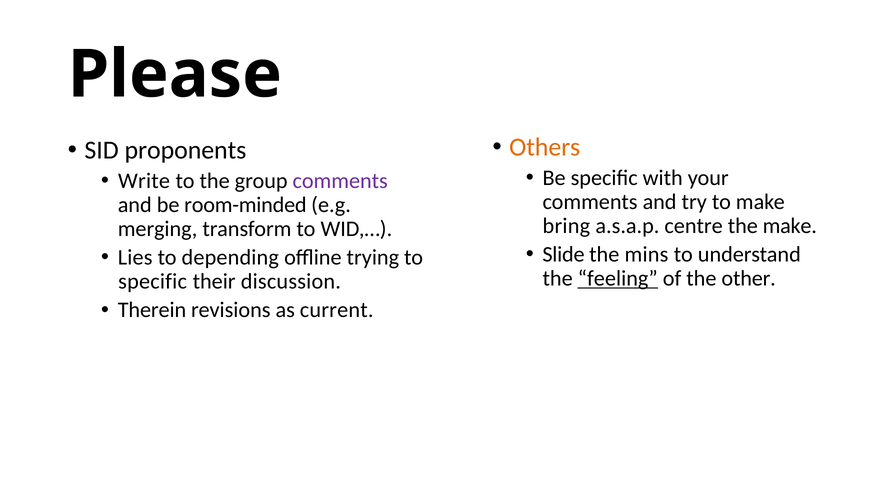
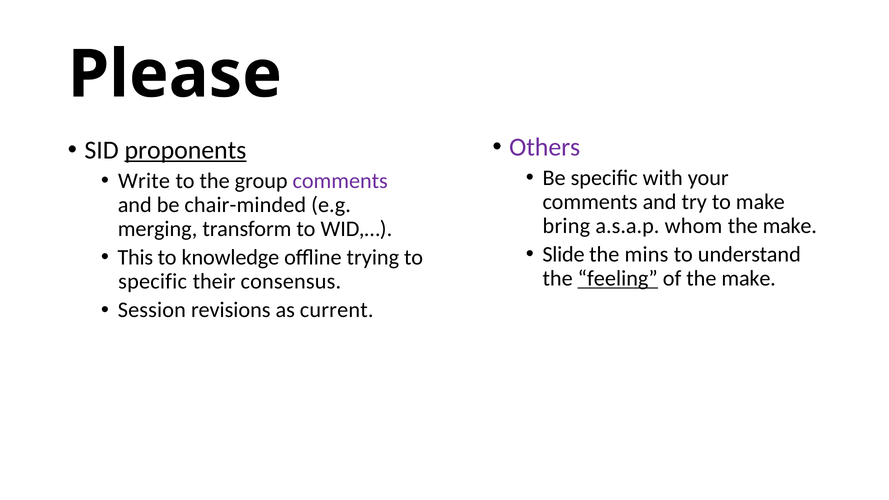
Others colour: orange -> purple
proponents underline: none -> present
room-minded: room-minded -> chair-minded
centre: centre -> whom
Lies: Lies -> This
depending: depending -> knowledge
of the other: other -> make
discussion: discussion -> consensus
Therein: Therein -> Session
